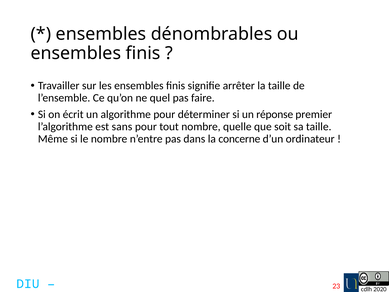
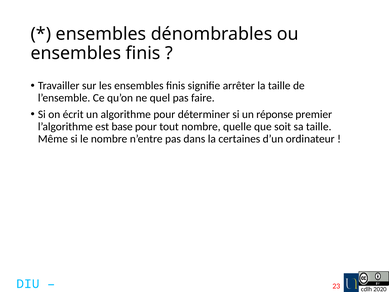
sans: sans -> base
concerne: concerne -> certaines
